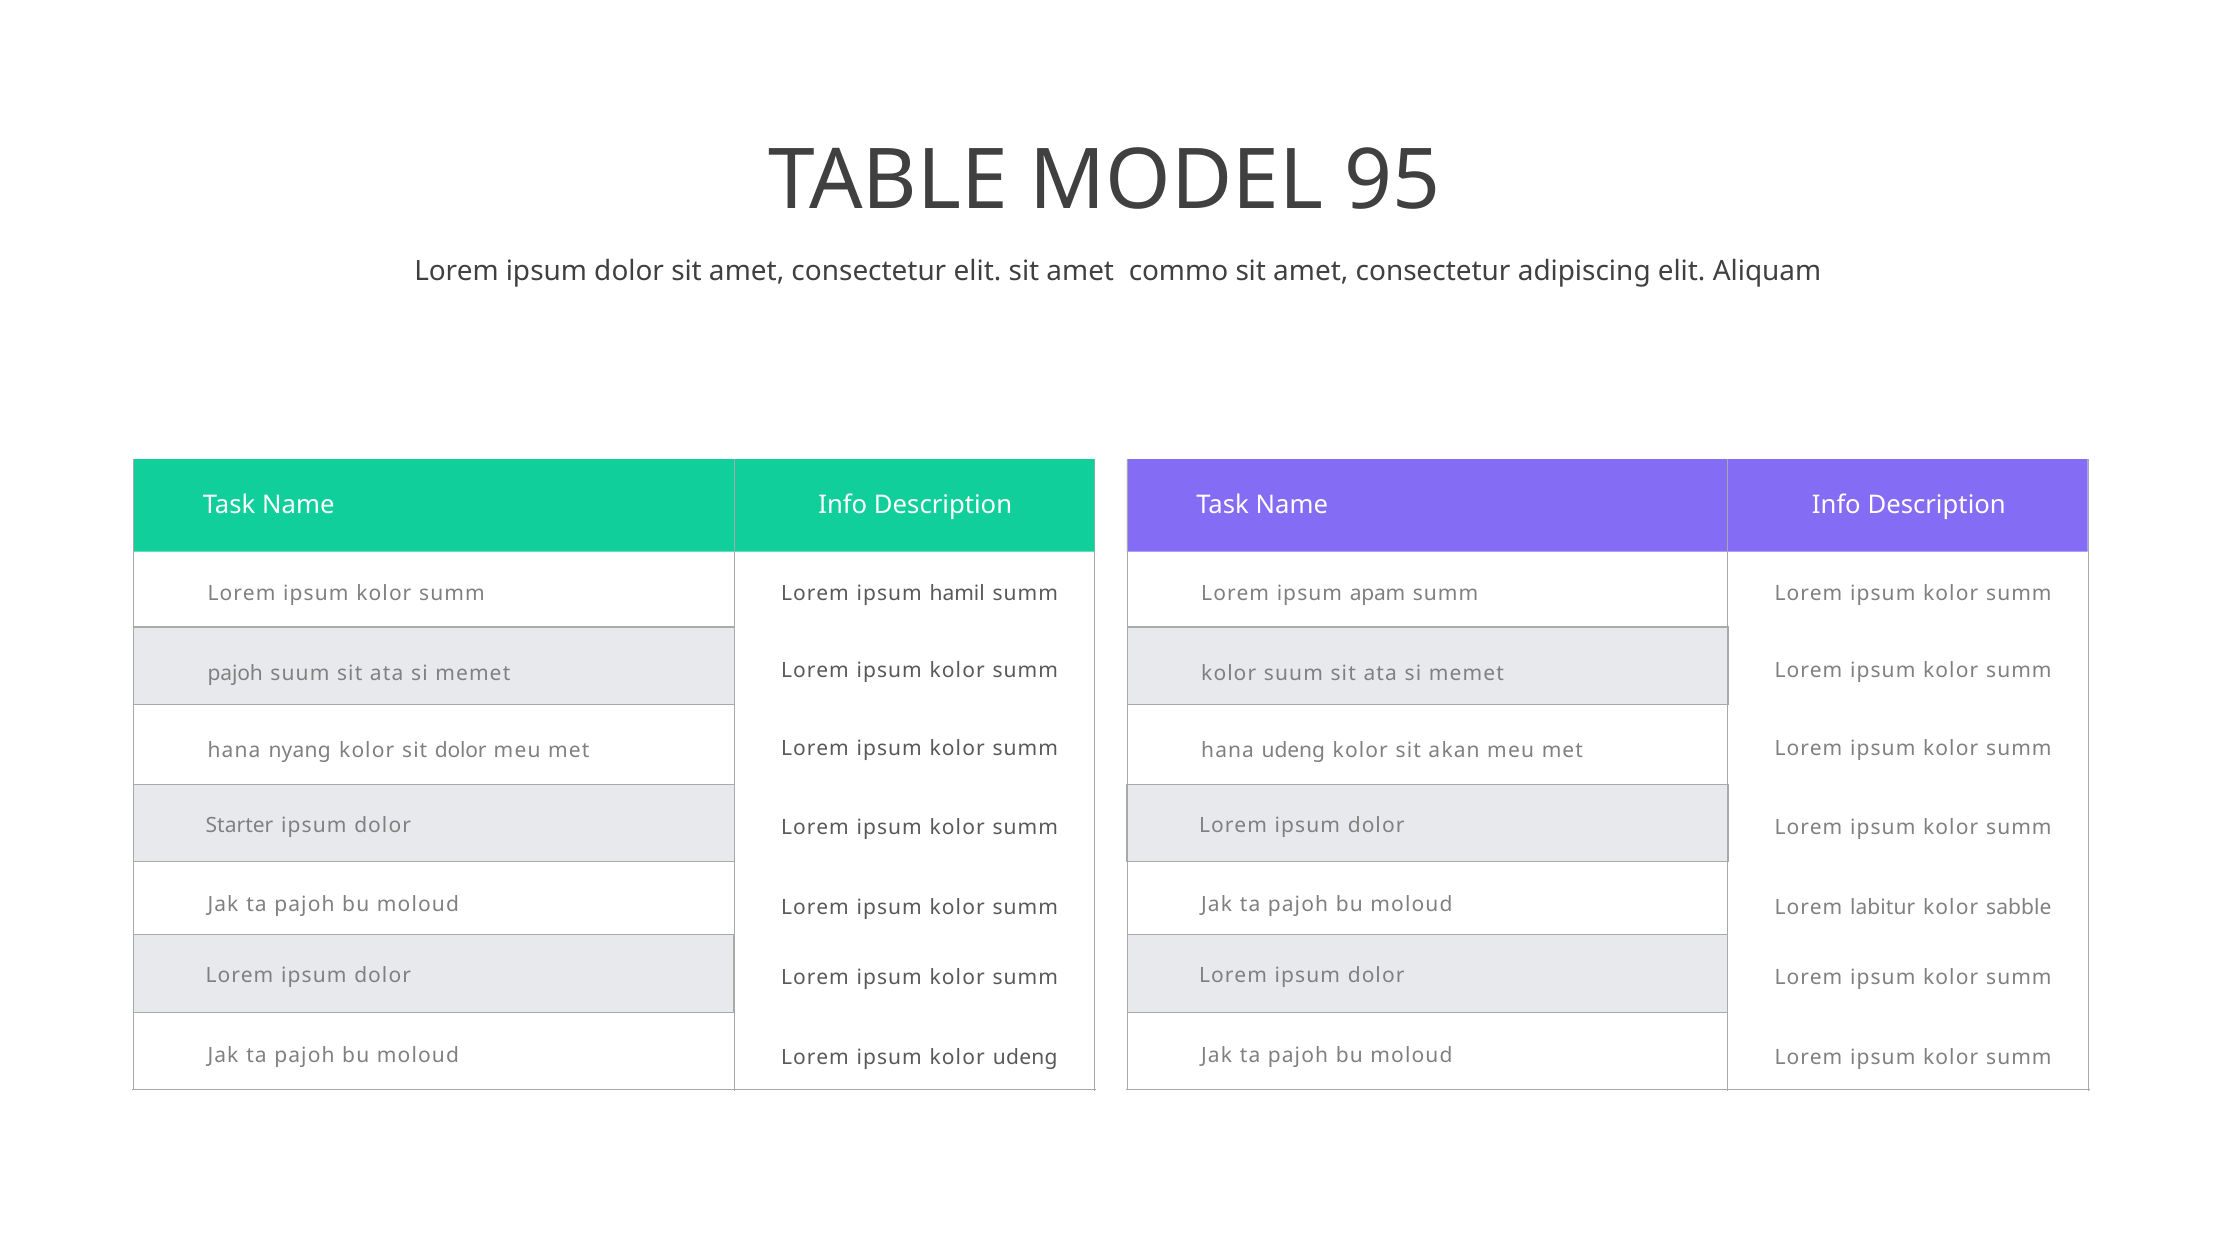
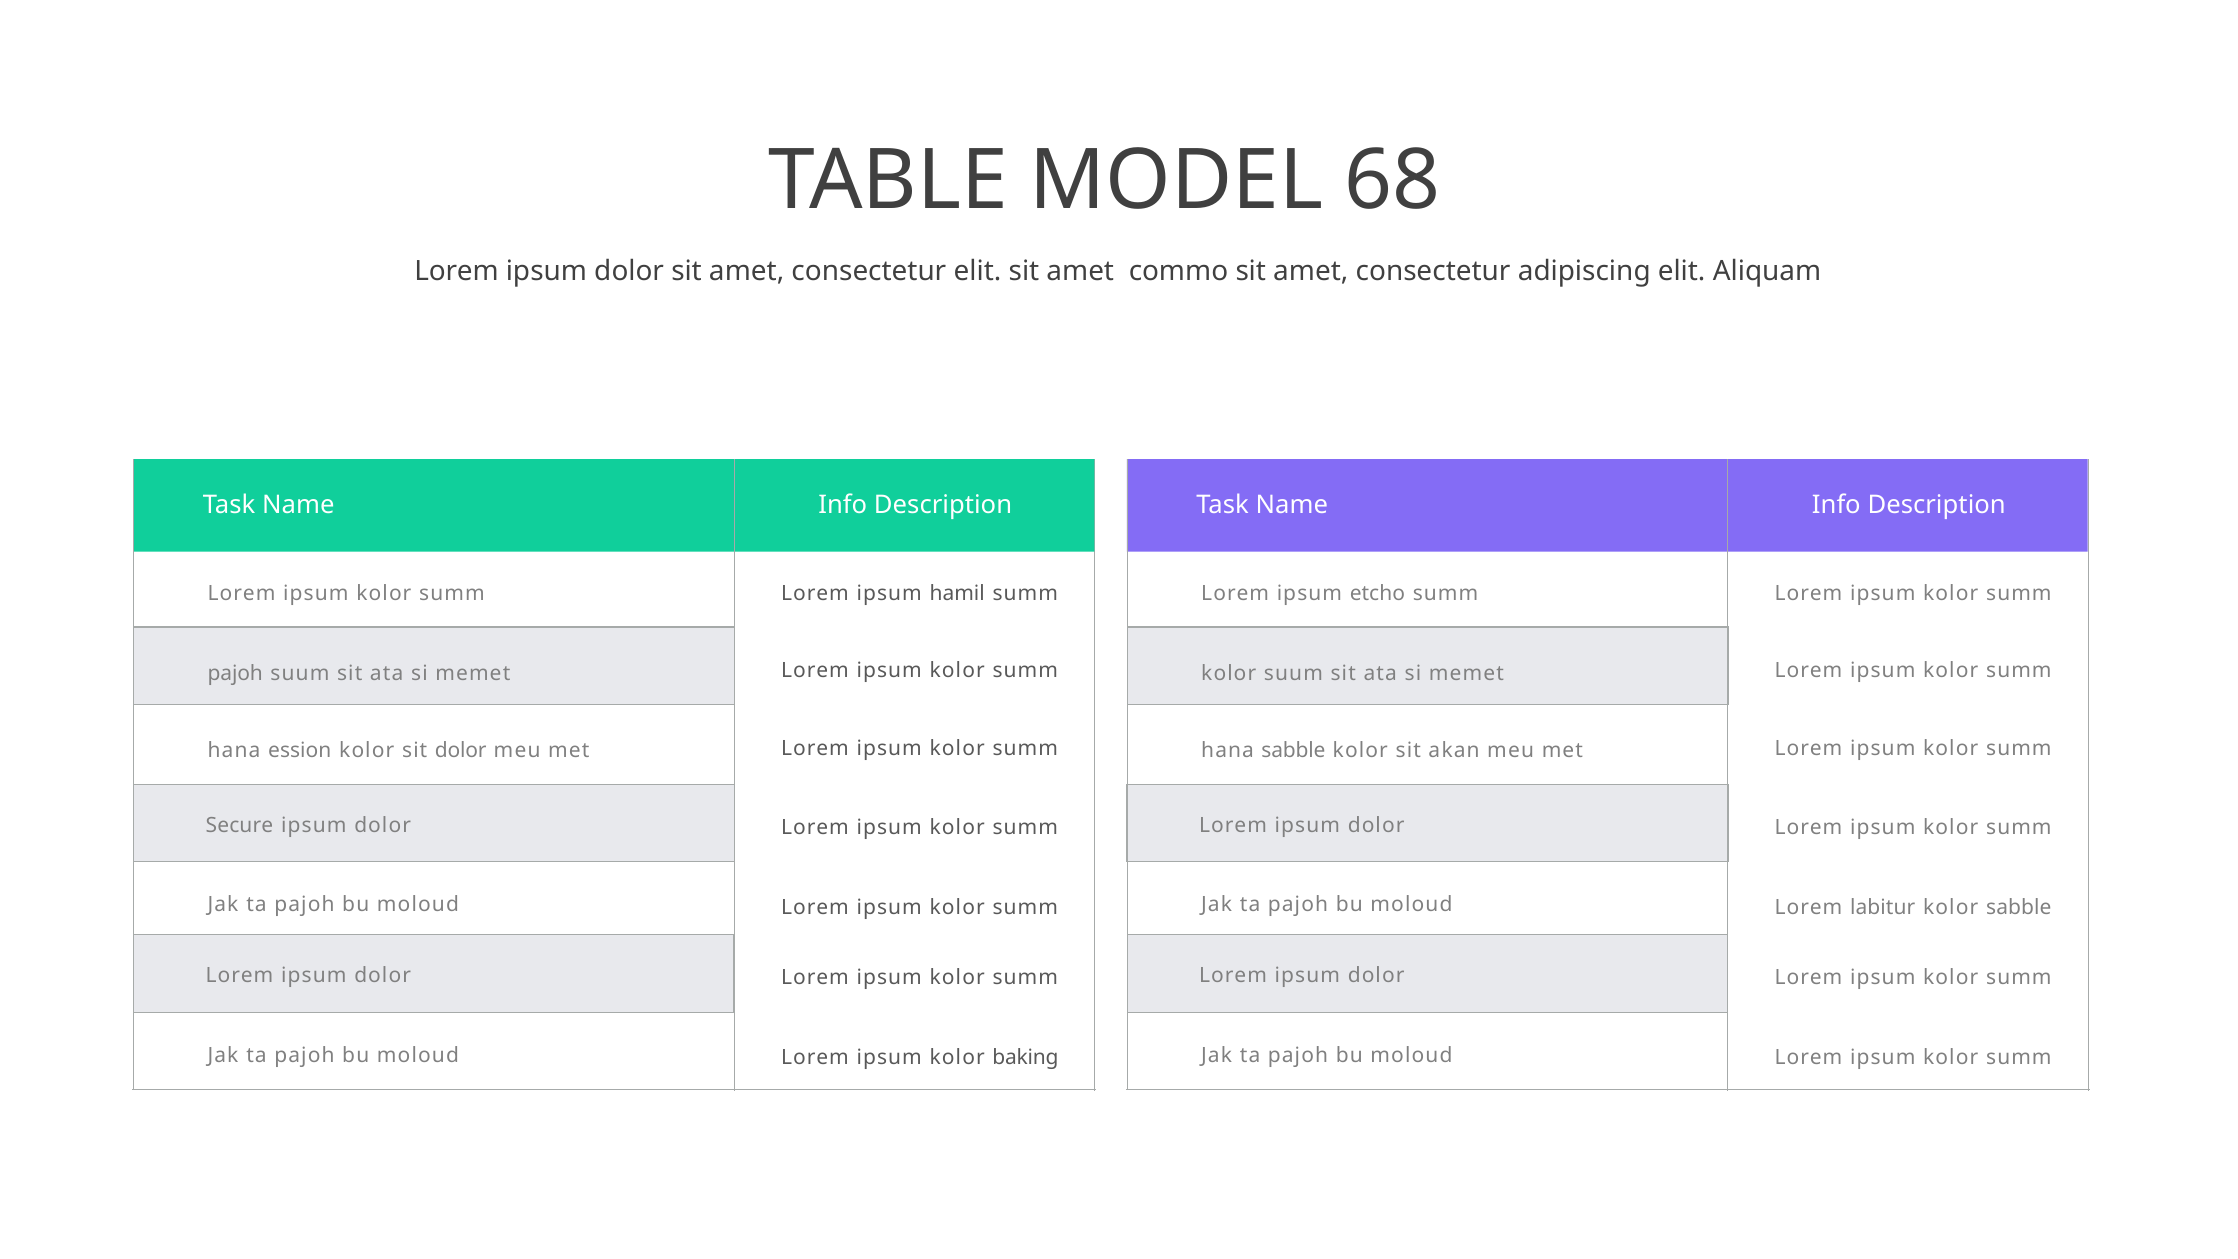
95: 95 -> 68
apam: apam -> etcho
nyang: nyang -> ession
hana udeng: udeng -> sabble
Starter: Starter -> Secure
kolor udeng: udeng -> baking
